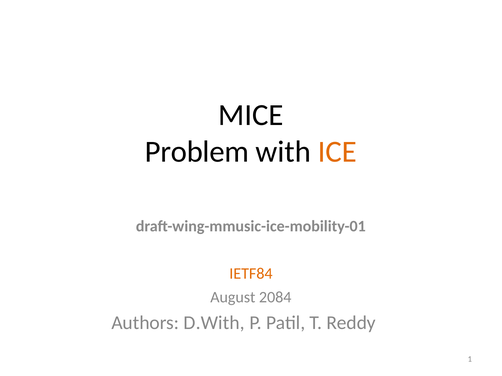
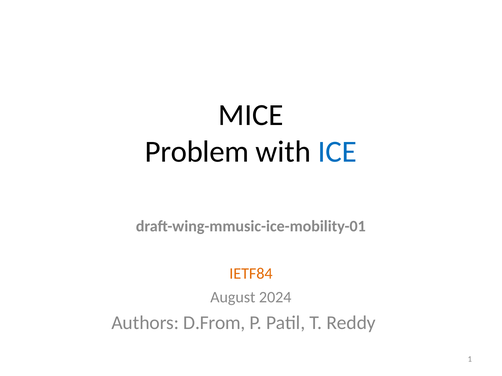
ICE colour: orange -> blue
2084: 2084 -> 2024
D.With: D.With -> D.From
